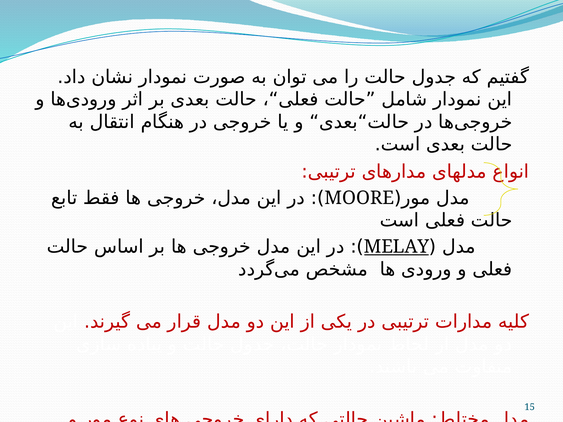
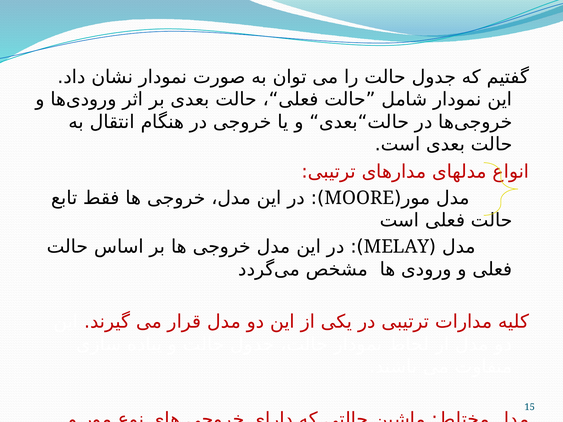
MELAY underline: present -> none
